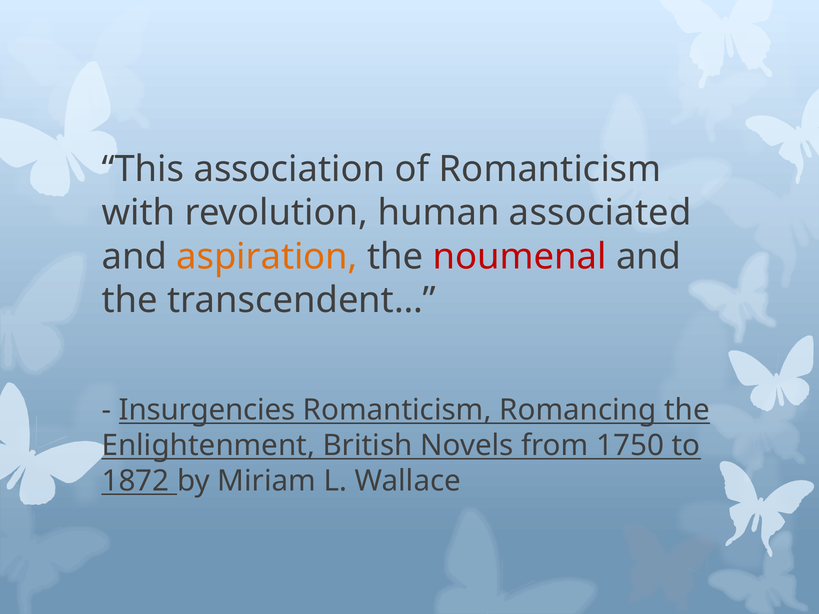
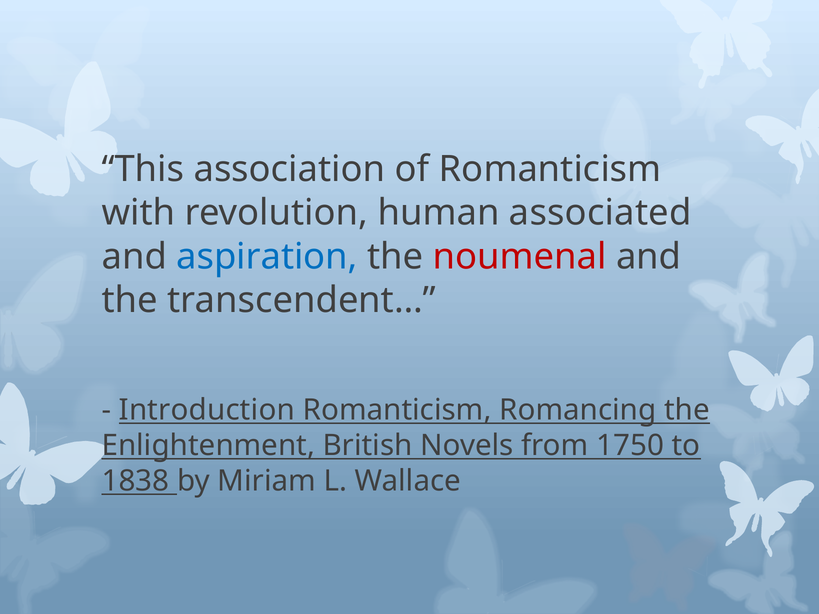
aspiration colour: orange -> blue
Insurgencies: Insurgencies -> Introduction
1872: 1872 -> 1838
